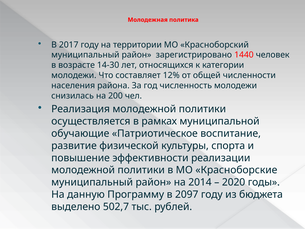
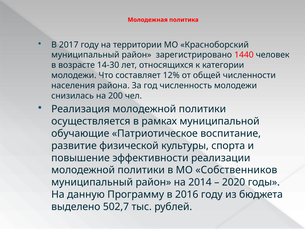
Красноборские: Красноборские -> Собственников
2097: 2097 -> 2016
